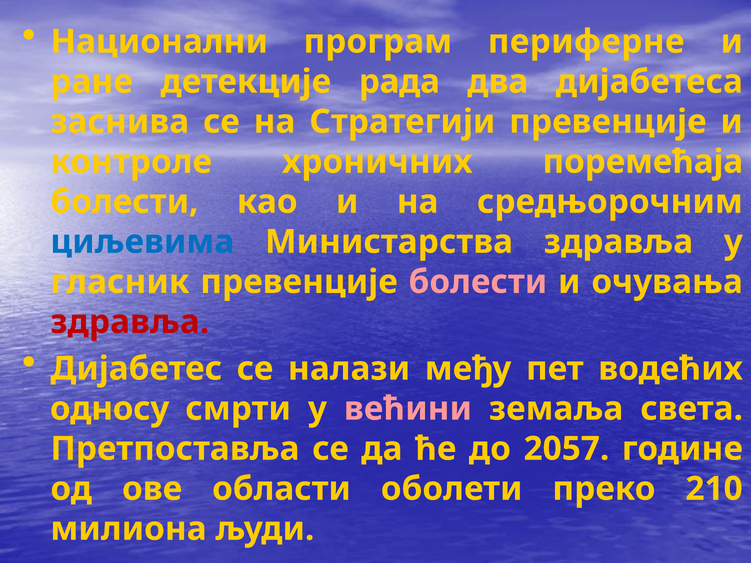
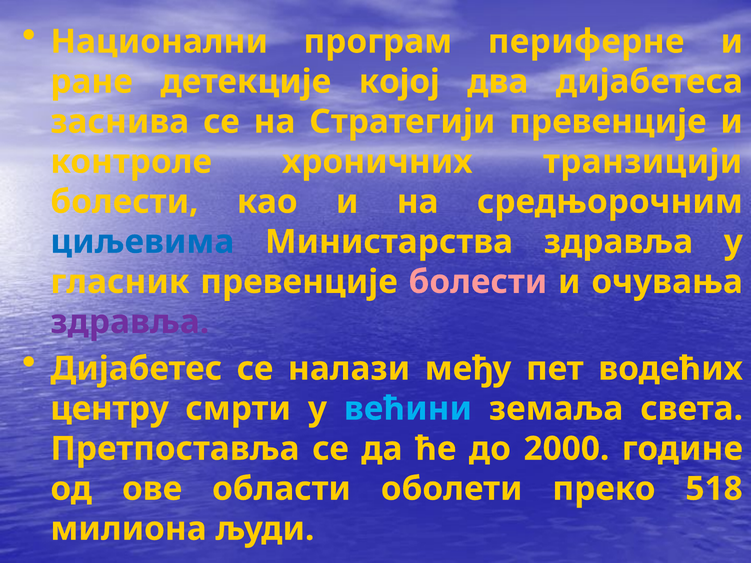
рада: рада -> којој
поремећаја: поремећаја -> транзицији
здравља at (130, 322) colour: red -> purple
односу: односу -> центру
већини colour: pink -> light blue
2057: 2057 -> 2000
210: 210 -> 518
